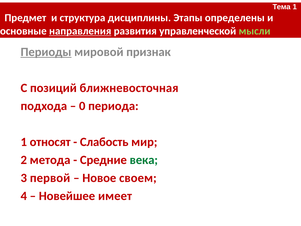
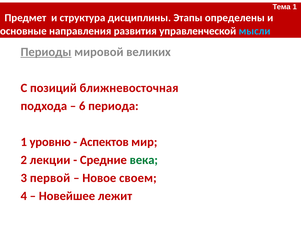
направления underline: present -> none
мысли colour: light green -> light blue
признак: признак -> великих
0: 0 -> 6
относят: относят -> уровню
Слабость: Слабость -> Аспектов
метода: метода -> лекции
имеет: имеет -> лежит
